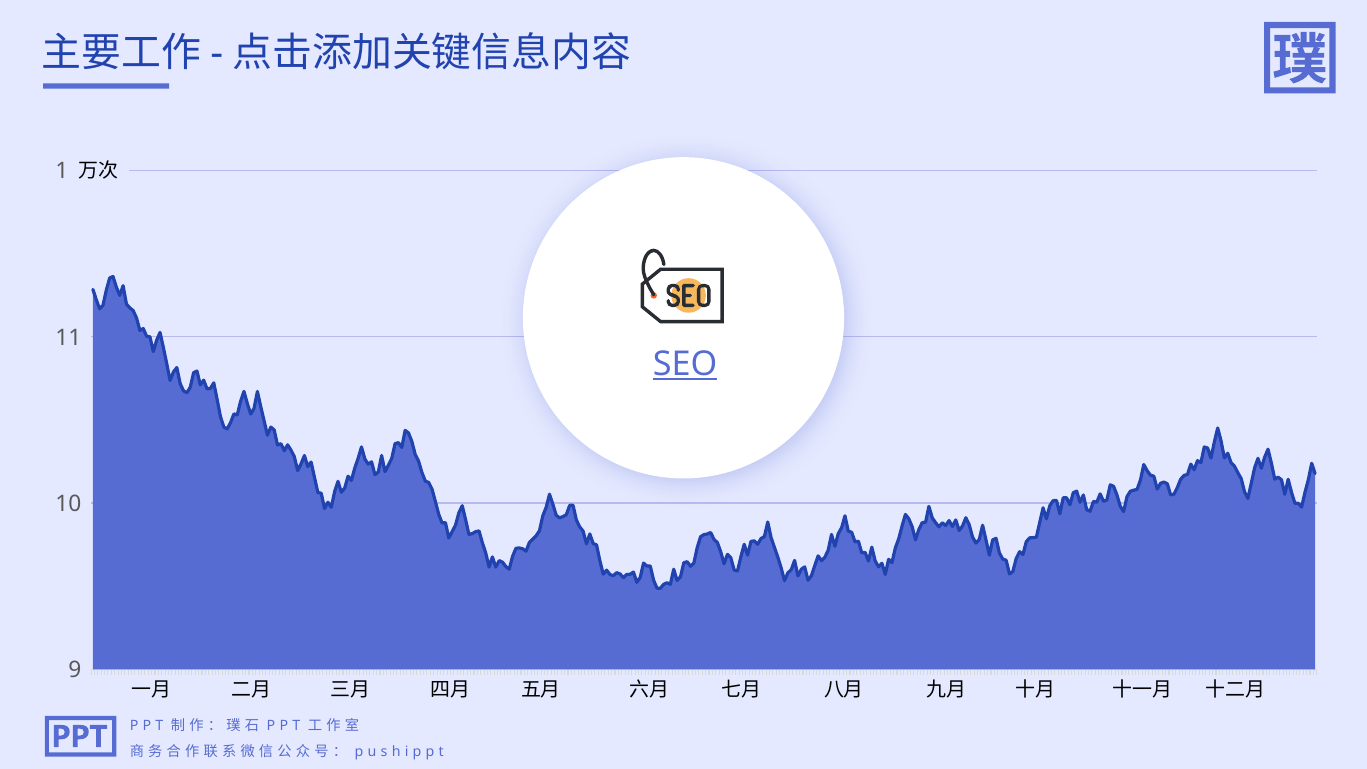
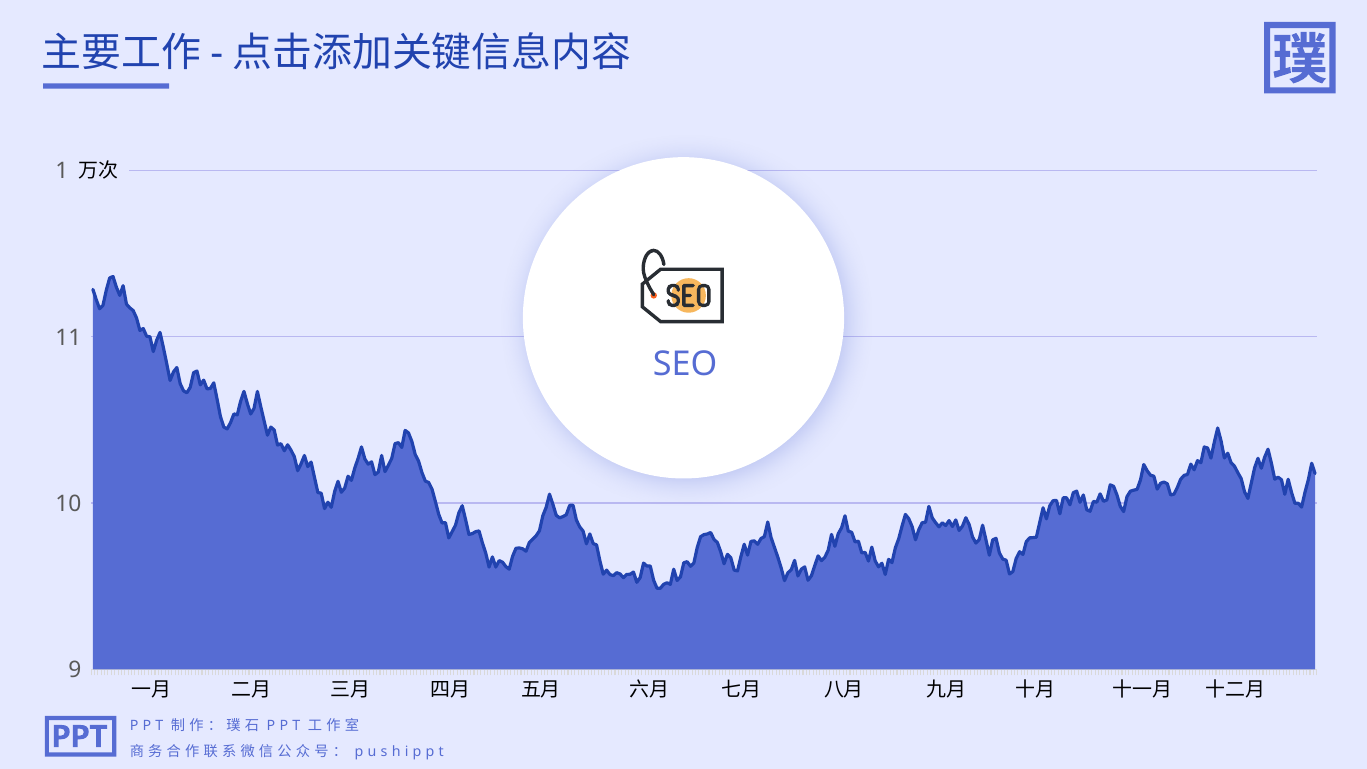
SEO underline: present -> none
